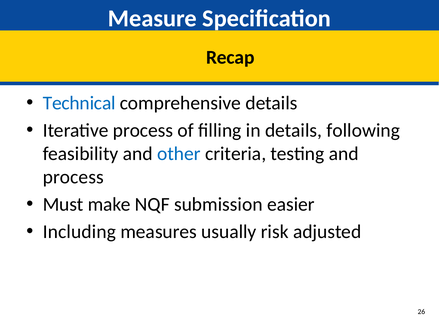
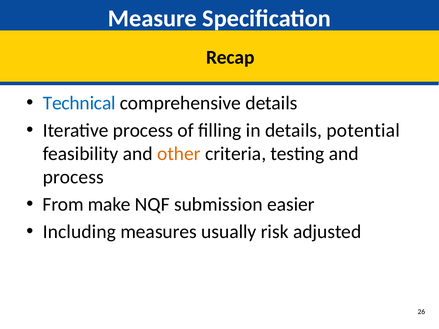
following: following -> potential
other colour: blue -> orange
Must: Must -> From
